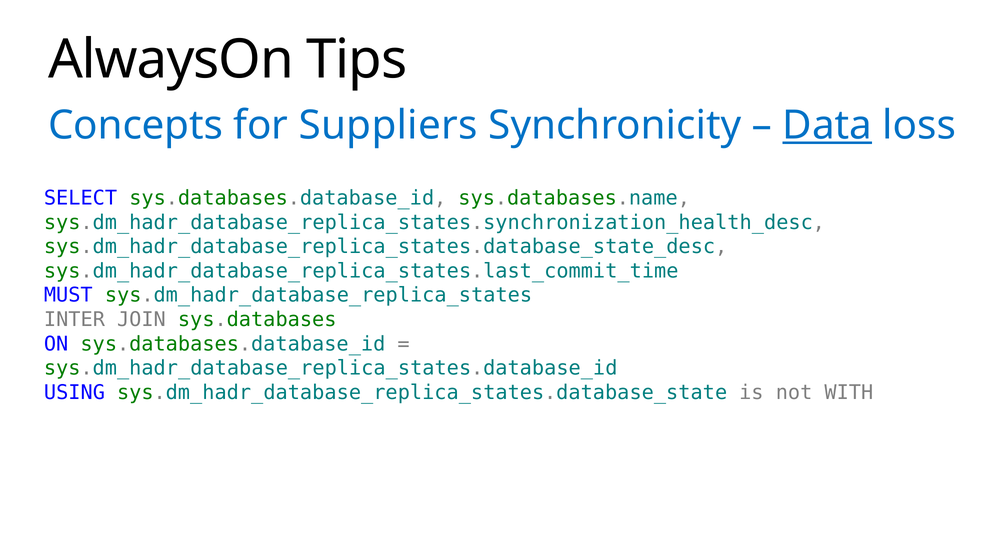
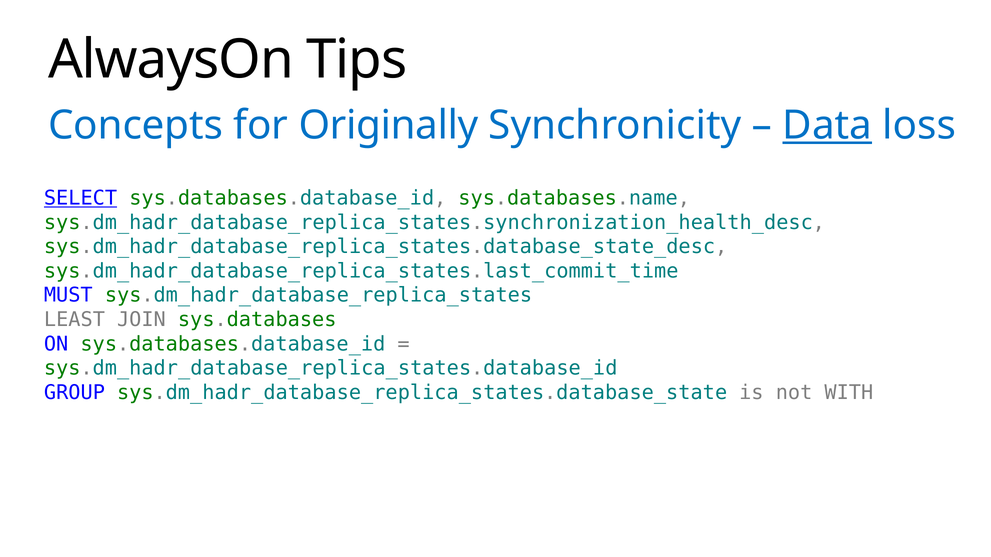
Suppliers: Suppliers -> Originally
SELECT underline: none -> present
INTER: INTER -> LEAST
USING: USING -> GROUP
